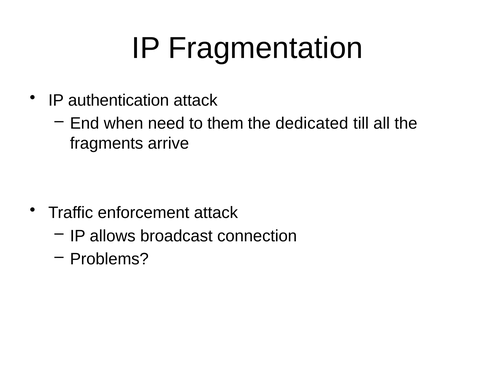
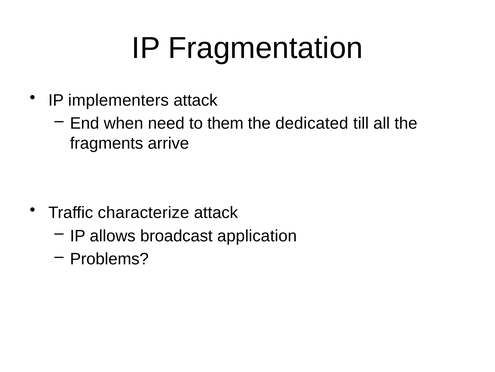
authentication: authentication -> implementers
enforcement: enforcement -> characterize
connection: connection -> application
